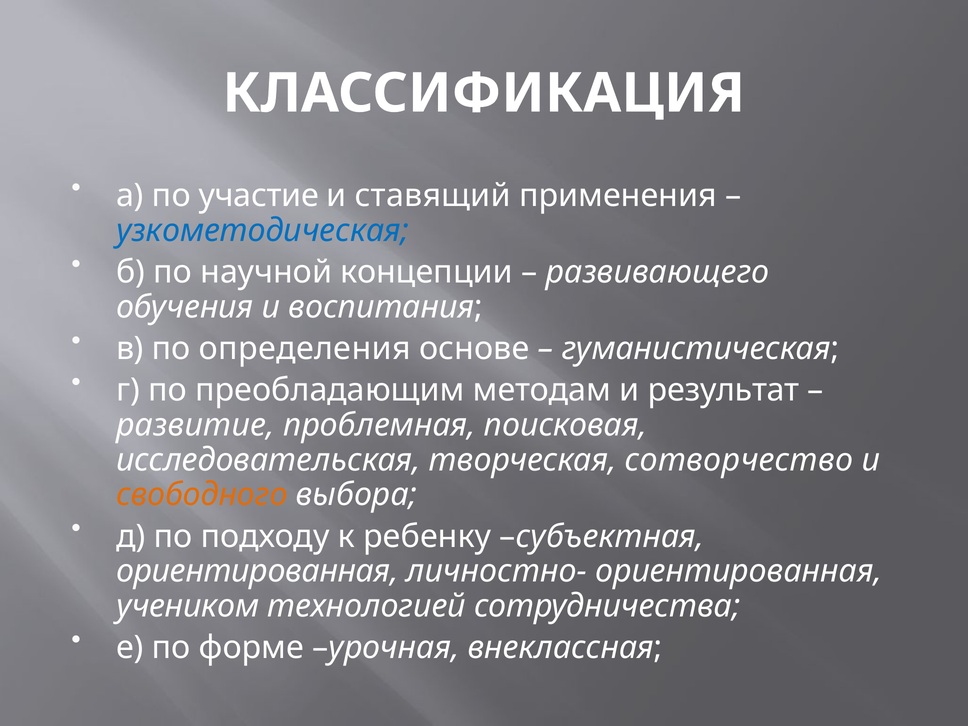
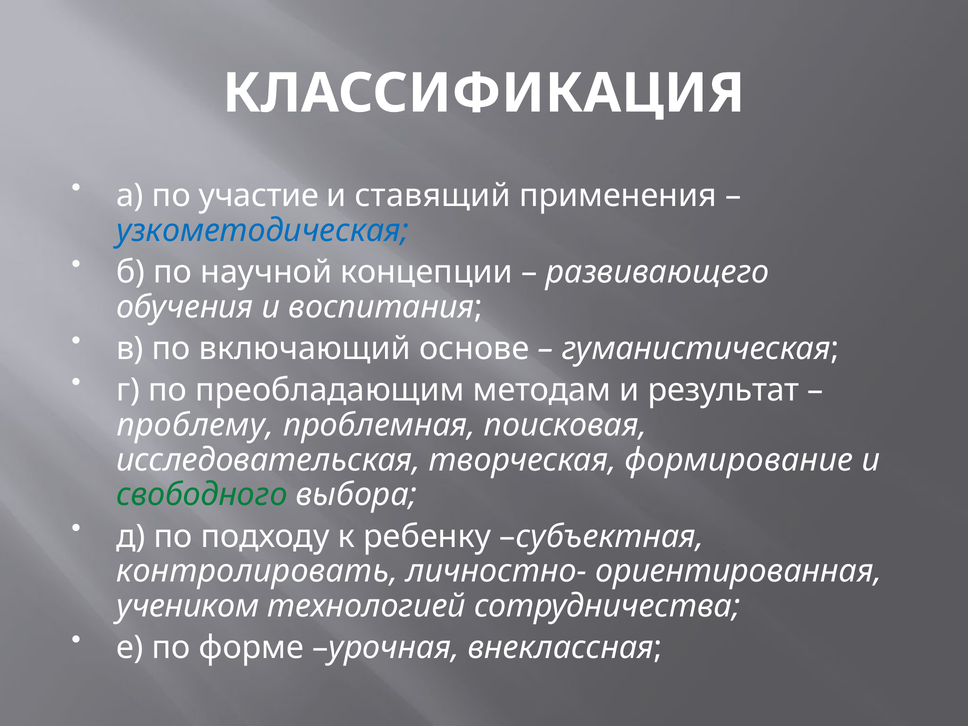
определения: определения -> включающий
развитие: развитие -> проблему
сотворчество: сотворчество -> формирование
свободного colour: orange -> green
ориентированная at (257, 571): ориентированная -> контролировать
